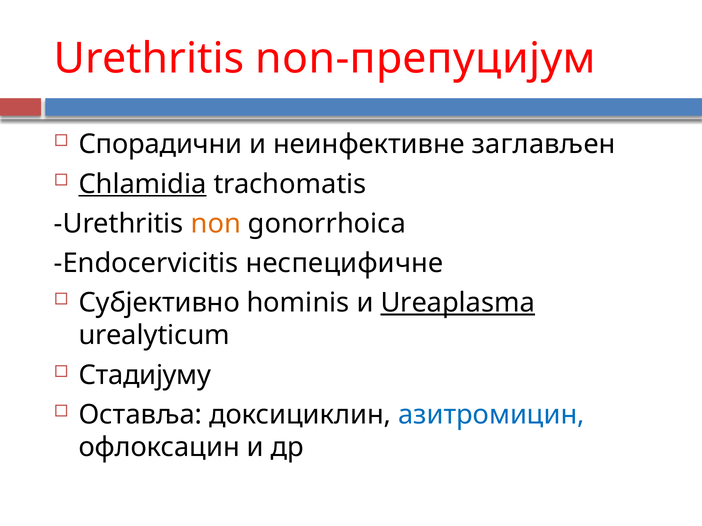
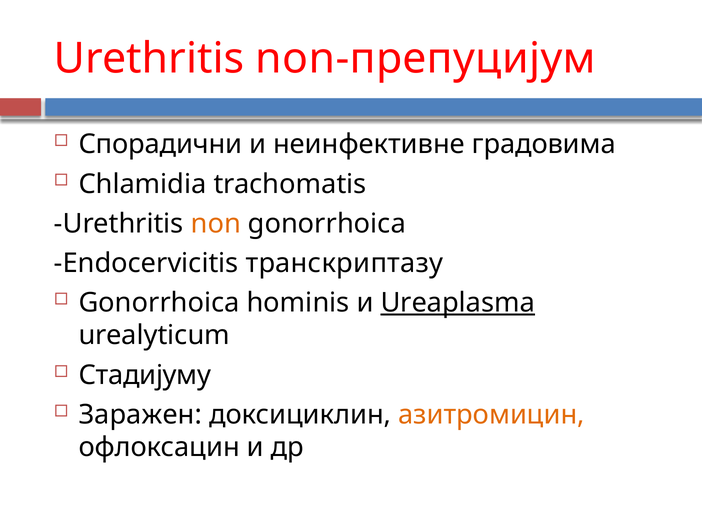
заглављен: заглављен -> градовима
Chlamidia underline: present -> none
неспецифичне: неспецифичне -> транскриптазу
Субјективно at (159, 303): Субјективно -> Gonorrhoica
Оставља: Оставља -> Заражен
азитромицин colour: blue -> orange
